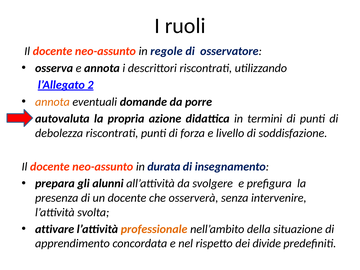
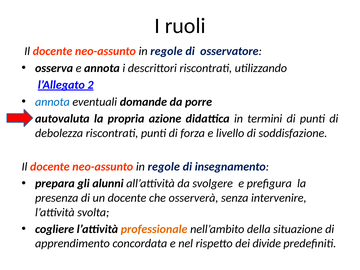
annota at (52, 102) colour: orange -> blue
durata at (164, 167): durata -> regole
attivare: attivare -> cogliere
